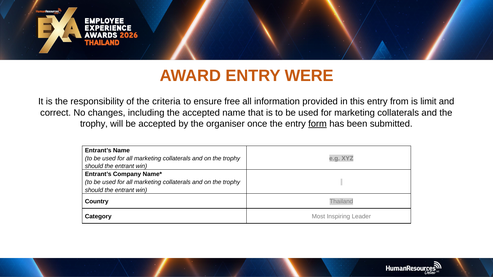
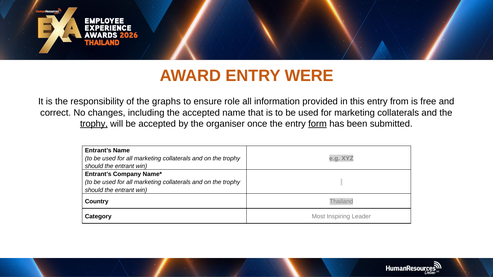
criteria: criteria -> graphs
free: free -> role
limit: limit -> free
trophy at (94, 124) underline: none -> present
